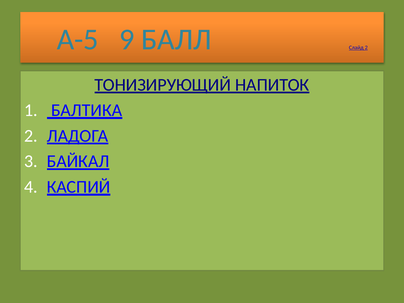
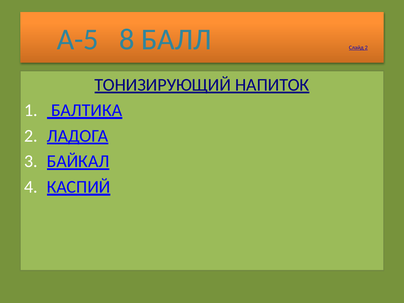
9: 9 -> 8
